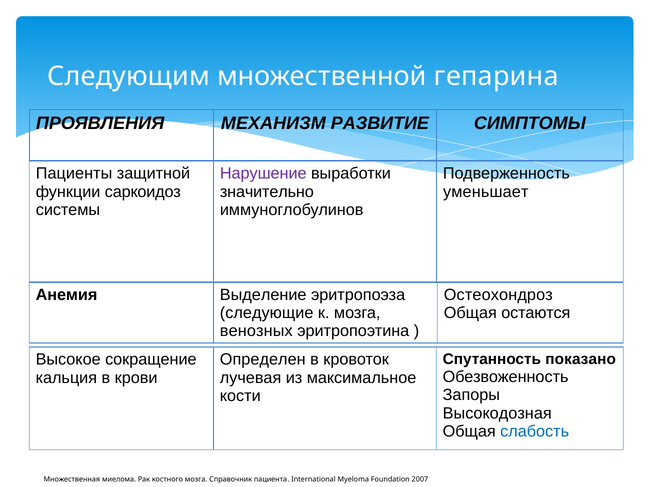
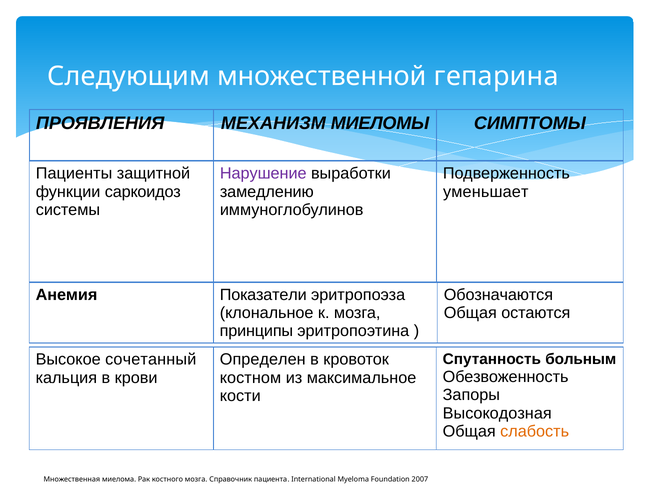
РАЗВИТИЕ: РАЗВИТИЕ -> МИЕЛОМЫ
значительно: значительно -> замедлению
Выделение: Выделение -> Показатели
Остеохондроз: Остеохондроз -> Обозначаются
следующие: следующие -> клональное
венозных: венозных -> принципы
показано: показано -> больным
сокращение: сокращение -> сочетанный
лучевая: лучевая -> костном
слабость colour: blue -> orange
